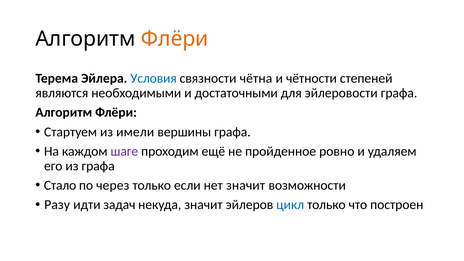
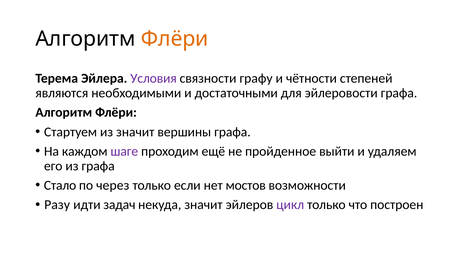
Условия colour: blue -> purple
чётна: чётна -> графу
из имели: имели -> значит
ровно: ровно -> выйти
нет значит: значит -> мостов
цикл colour: blue -> purple
